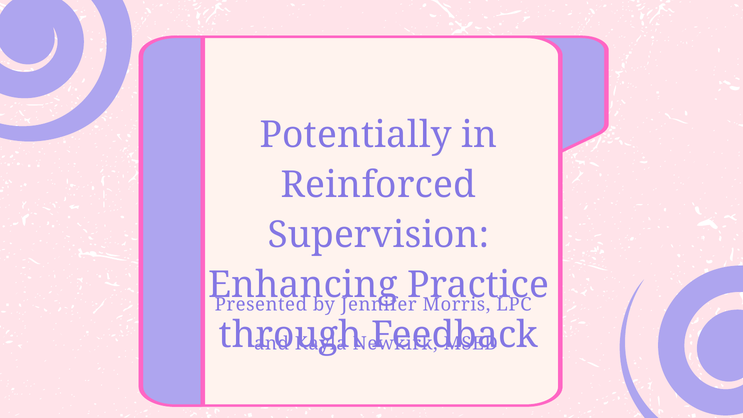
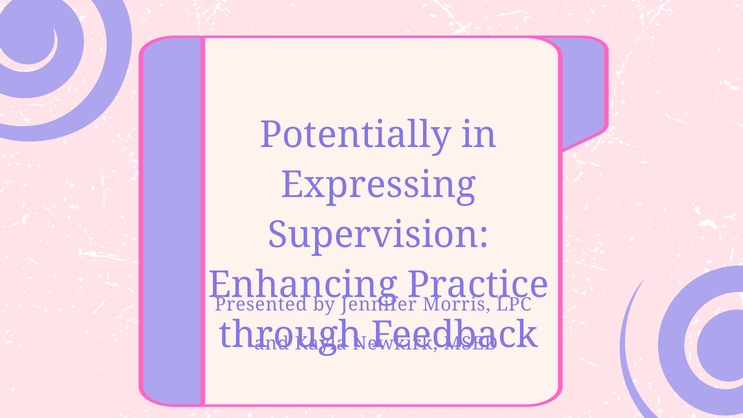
Reinforced: Reinforced -> Expressing
